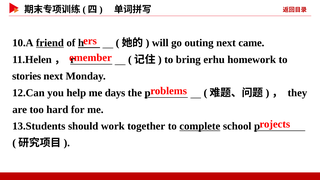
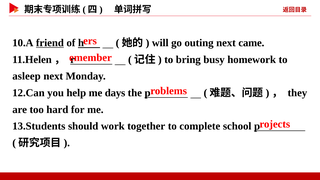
erhu: erhu -> busy
stories: stories -> asleep
complete underline: present -> none
